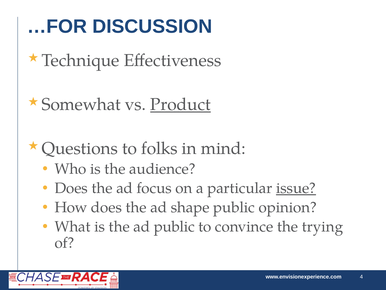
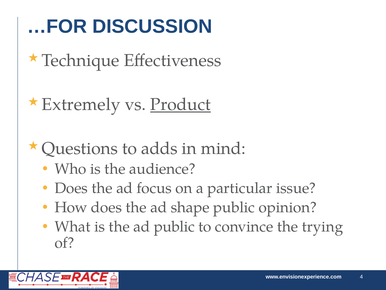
Somewhat: Somewhat -> Extremely
folks: folks -> adds
issue underline: present -> none
